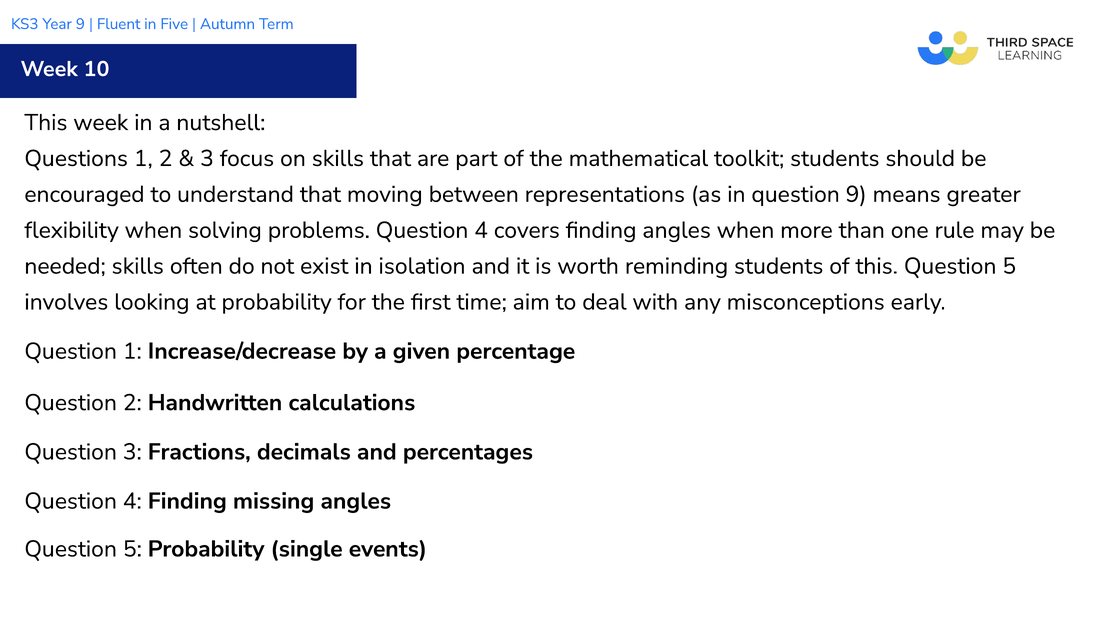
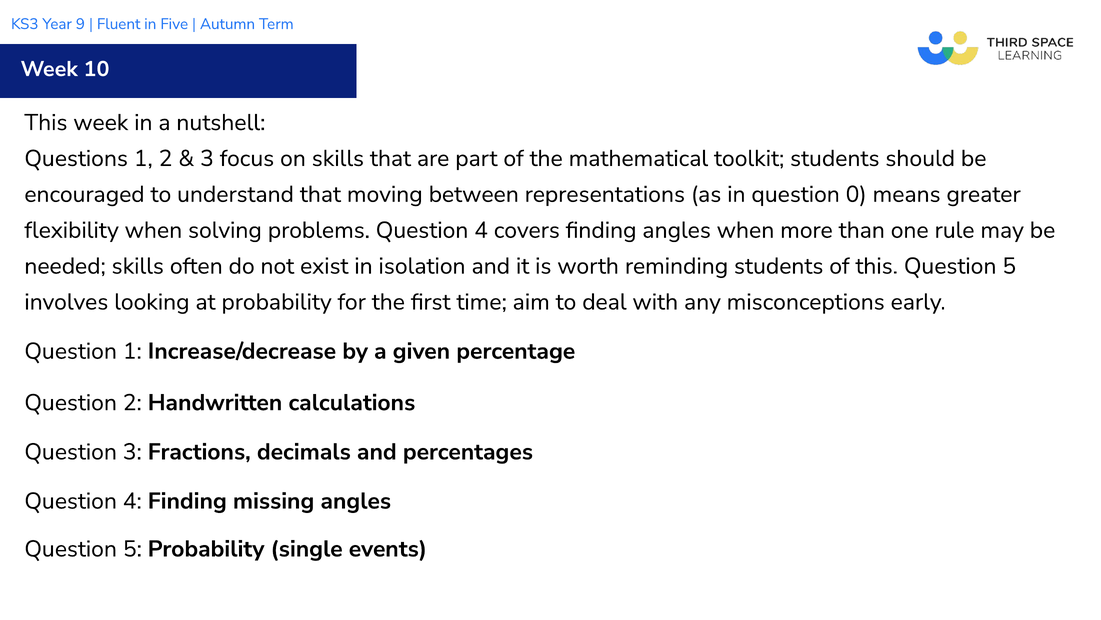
question 9: 9 -> 0
